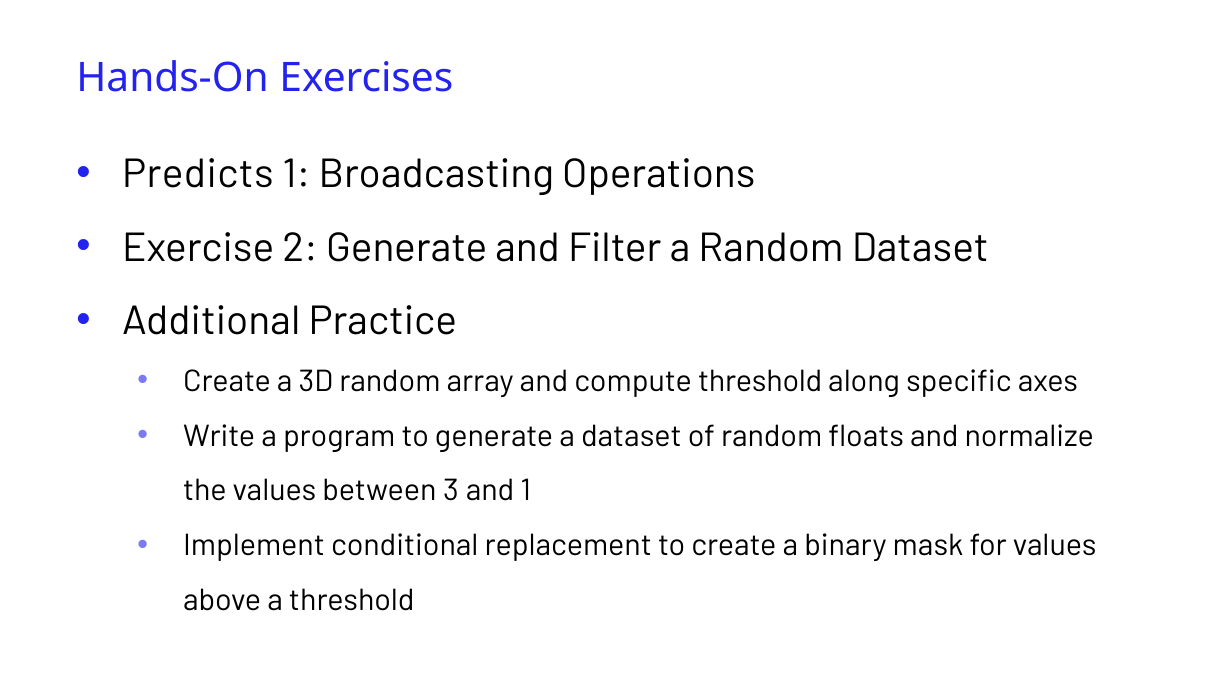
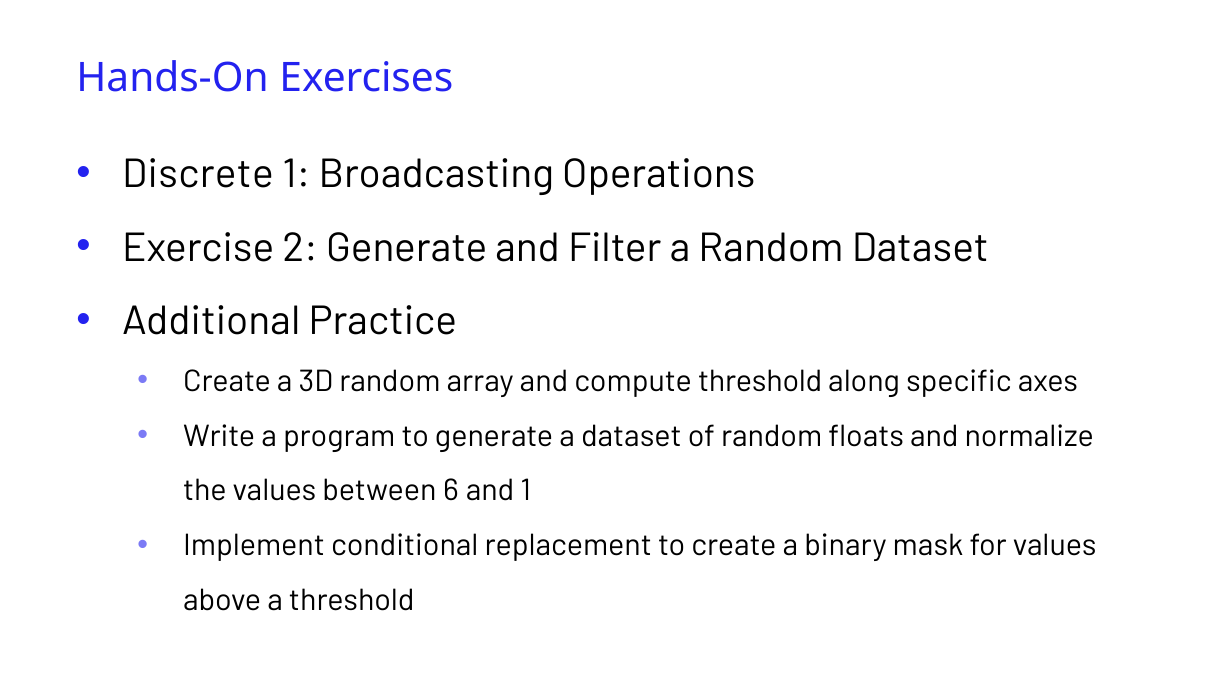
Predicts: Predicts -> Discrete
3: 3 -> 6
